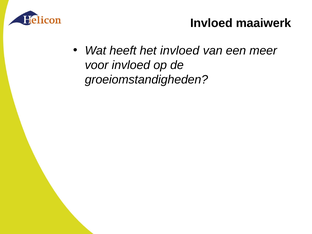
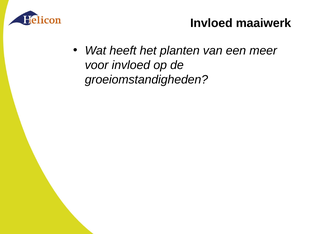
het invloed: invloed -> planten
